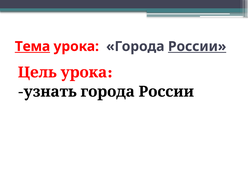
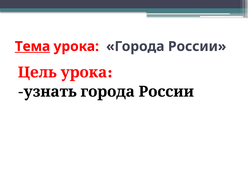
России at (197, 46) underline: present -> none
